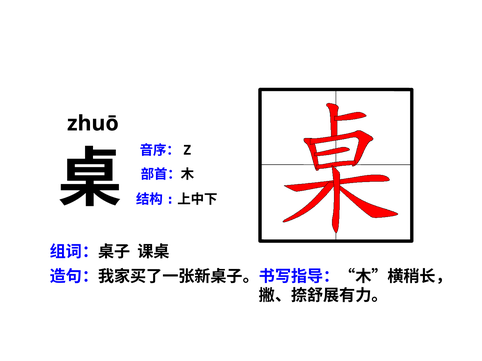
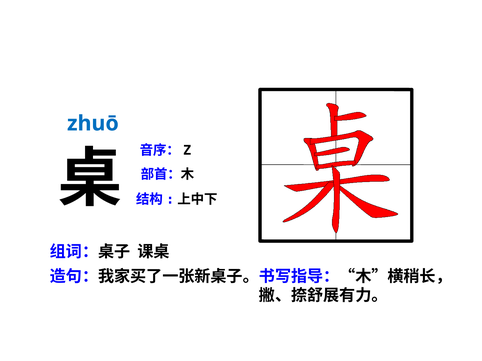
zhuō colour: black -> blue
